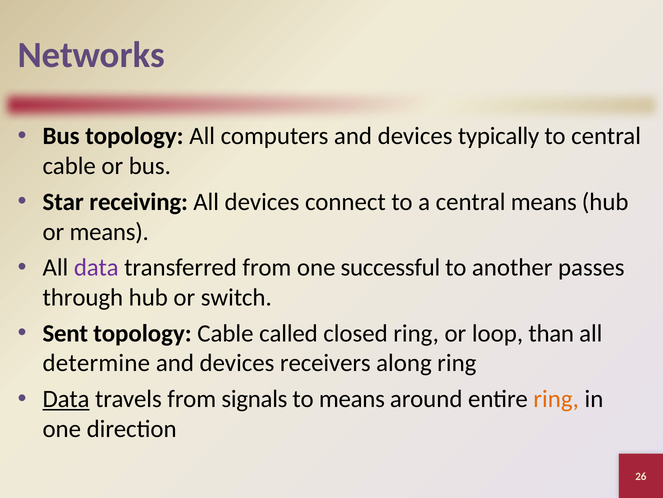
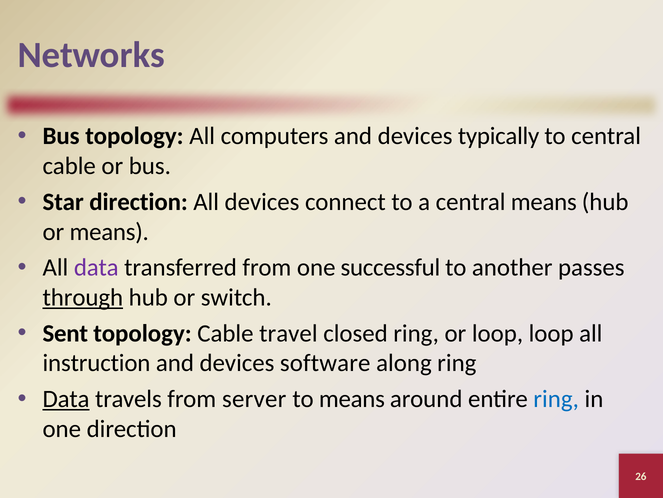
Star receiving: receiving -> direction
through underline: none -> present
called: called -> travel
loop than: than -> loop
determine: determine -> instruction
receivers: receivers -> software
signals: signals -> server
ring at (556, 398) colour: orange -> blue
